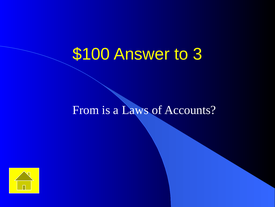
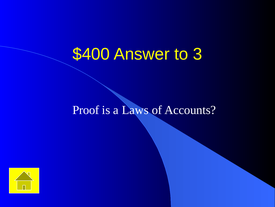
$100: $100 -> $400
From: From -> Proof
